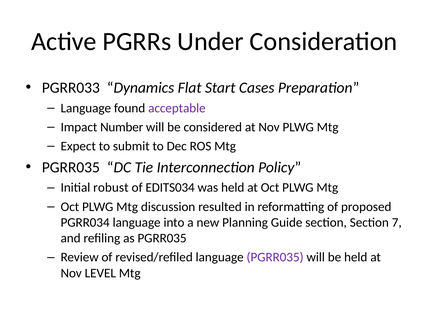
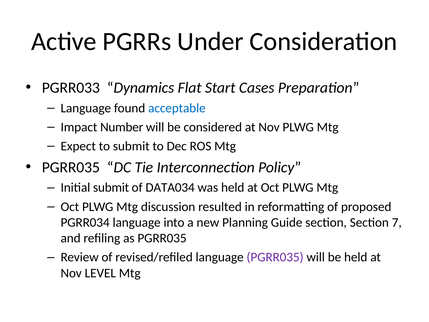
acceptable colour: purple -> blue
Initial robust: robust -> submit
EDITS034: EDITS034 -> DATA034
